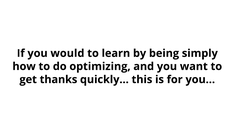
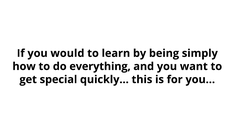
optimizing: optimizing -> everything
thanks: thanks -> special
